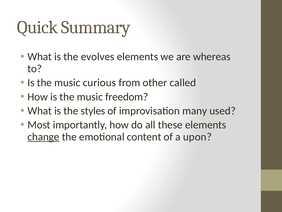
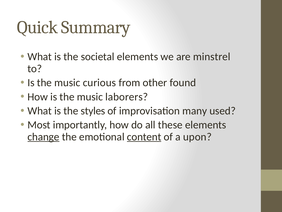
evolves: evolves -> societal
whereas: whereas -> minstrel
called: called -> found
freedom: freedom -> laborers
content underline: none -> present
